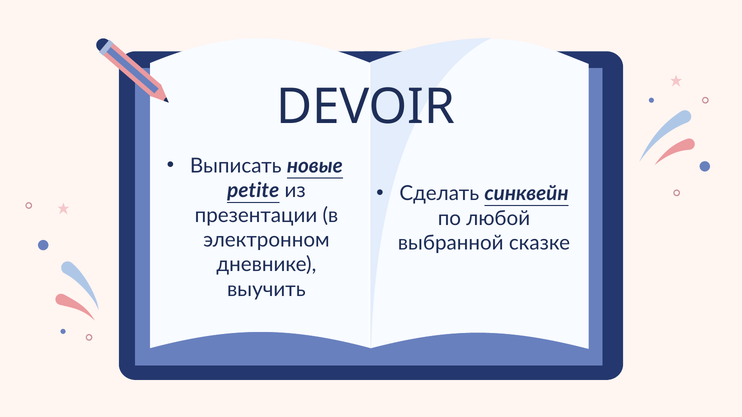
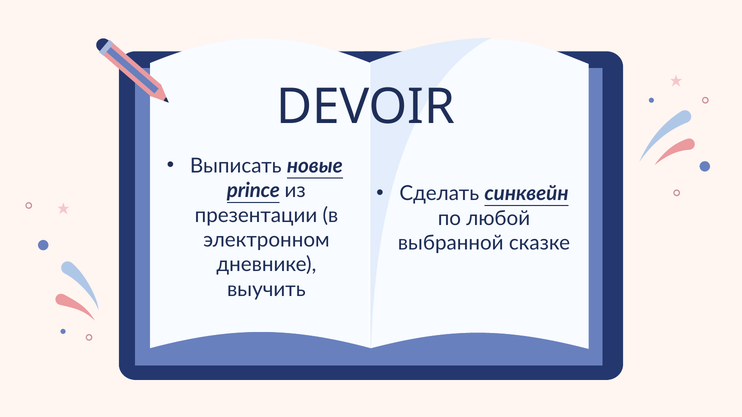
petite: petite -> prince
